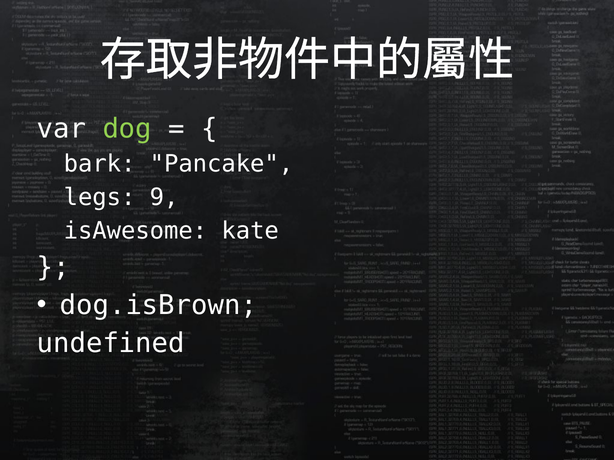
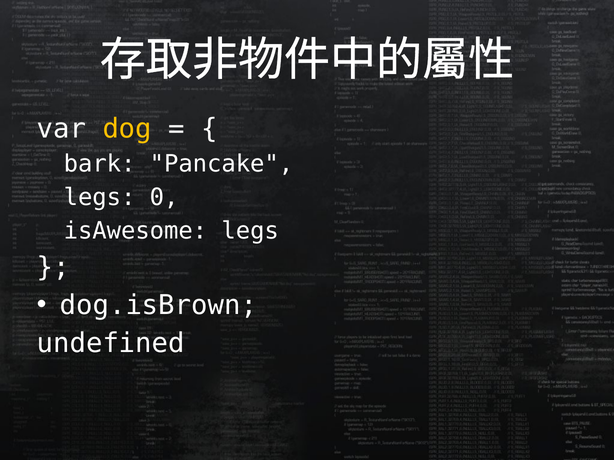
dog colour: light green -> yellow
9: 9 -> 0
isAwesome kate: kate -> legs
